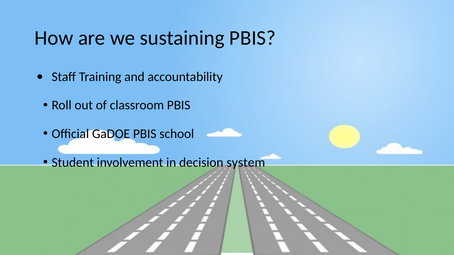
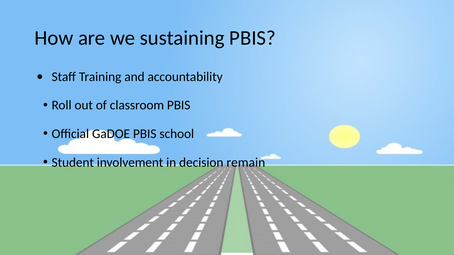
system: system -> remain
